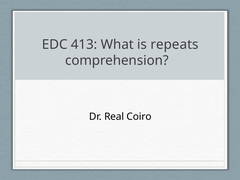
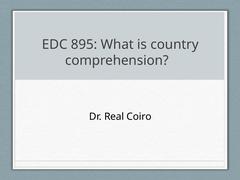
413: 413 -> 895
repeats: repeats -> country
